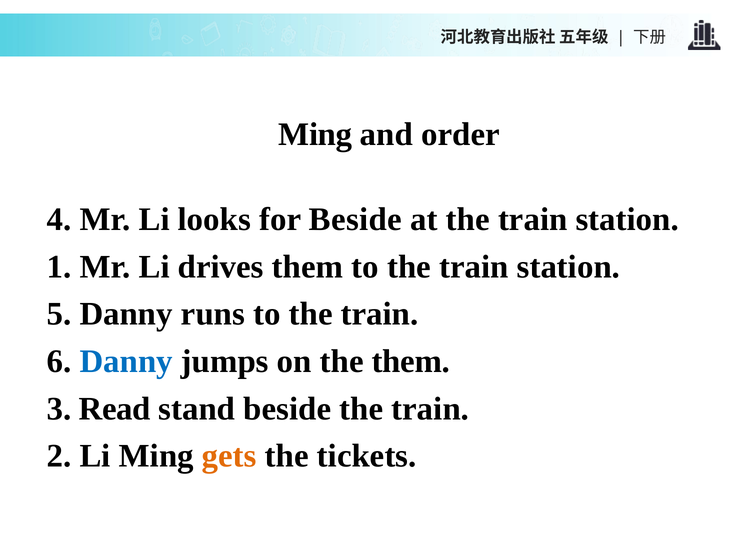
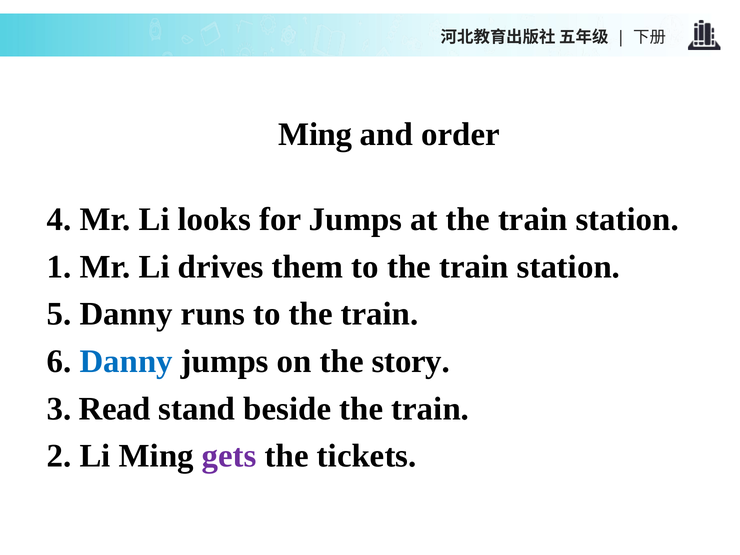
for Beside: Beside -> Jumps
the them: them -> story
gets colour: orange -> purple
